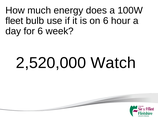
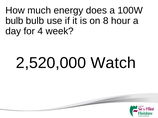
fleet at (14, 21): fleet -> bulb
on 6: 6 -> 8
for 6: 6 -> 4
